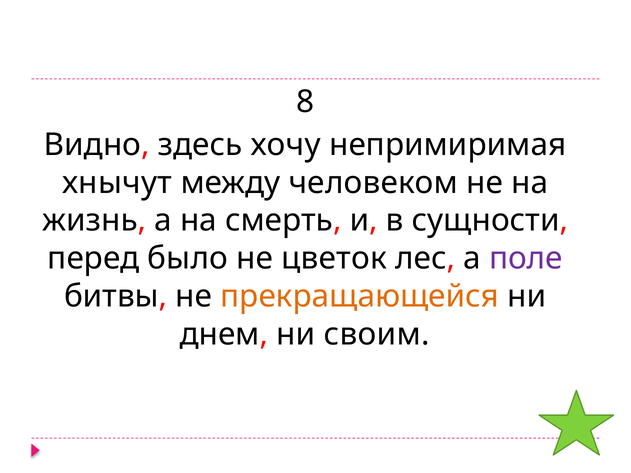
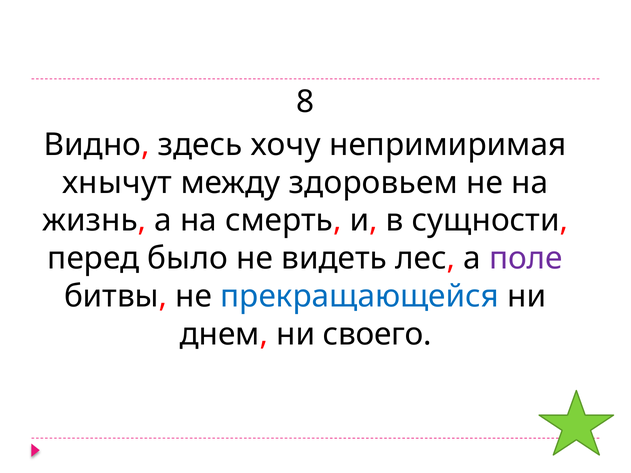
человеком: человеком -> здоровьем
цветок: цветок -> видеть
прекращающейся colour: orange -> blue
своим: своим -> своего
